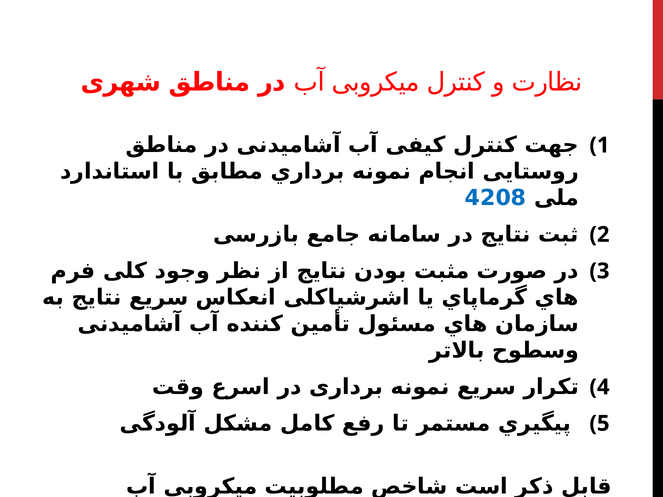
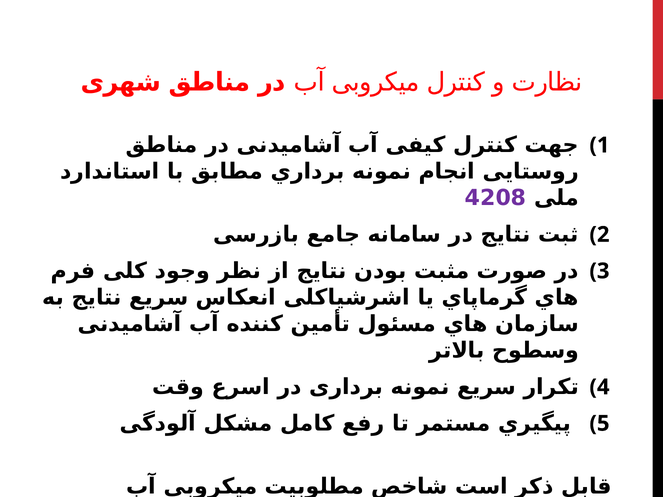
4208 colour: blue -> purple
